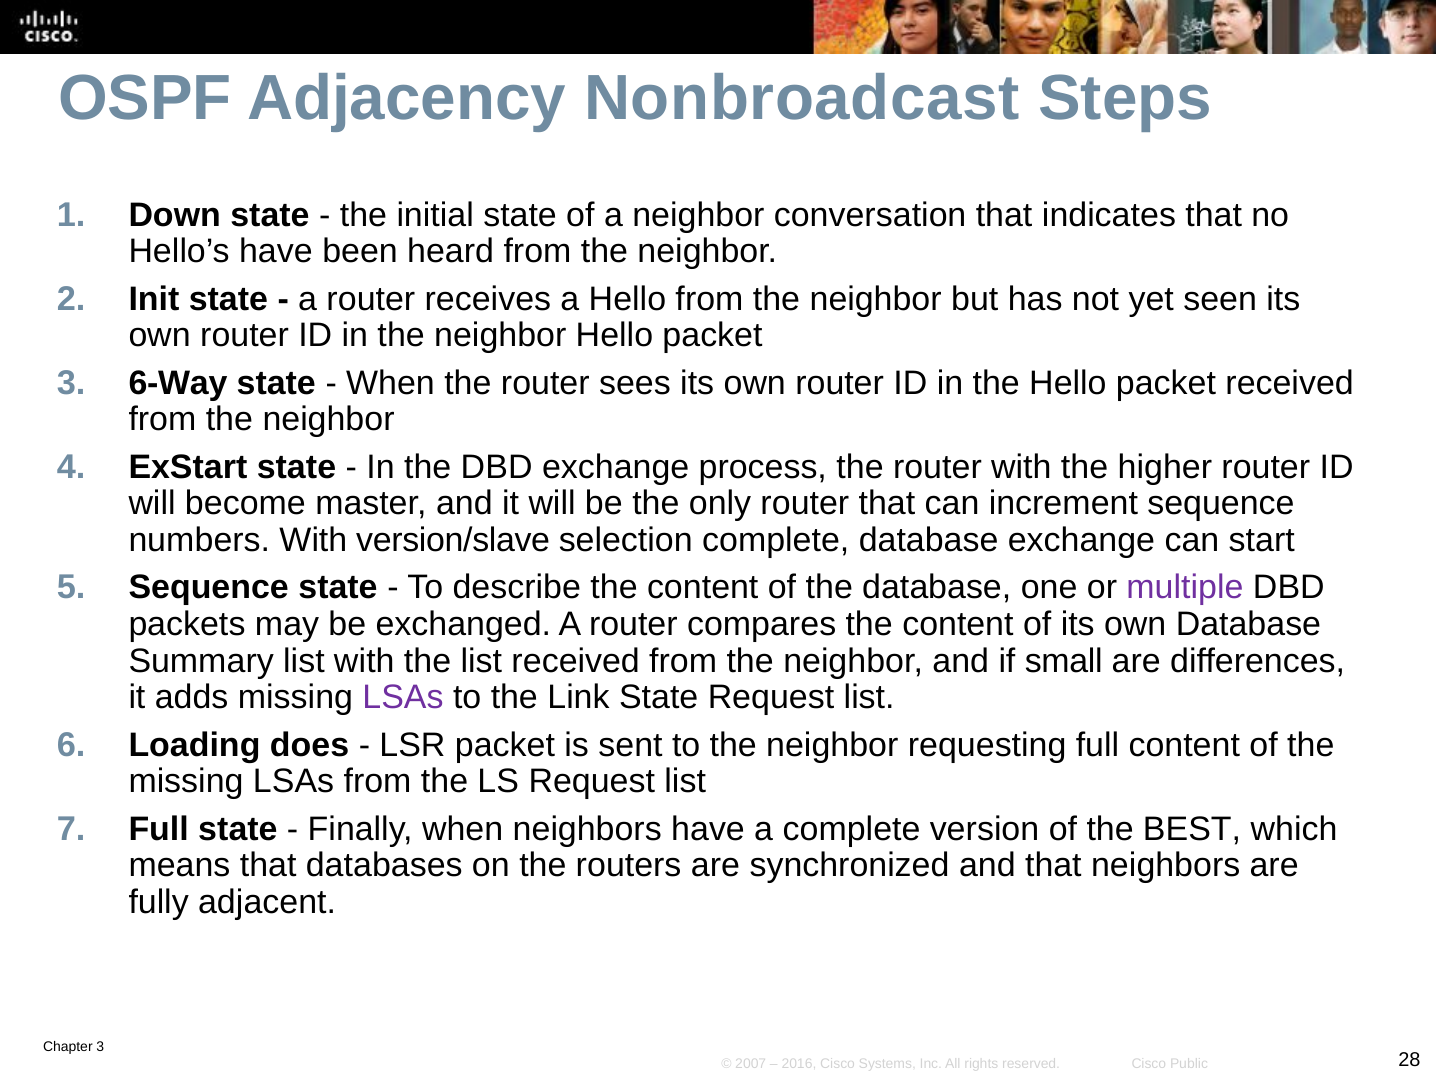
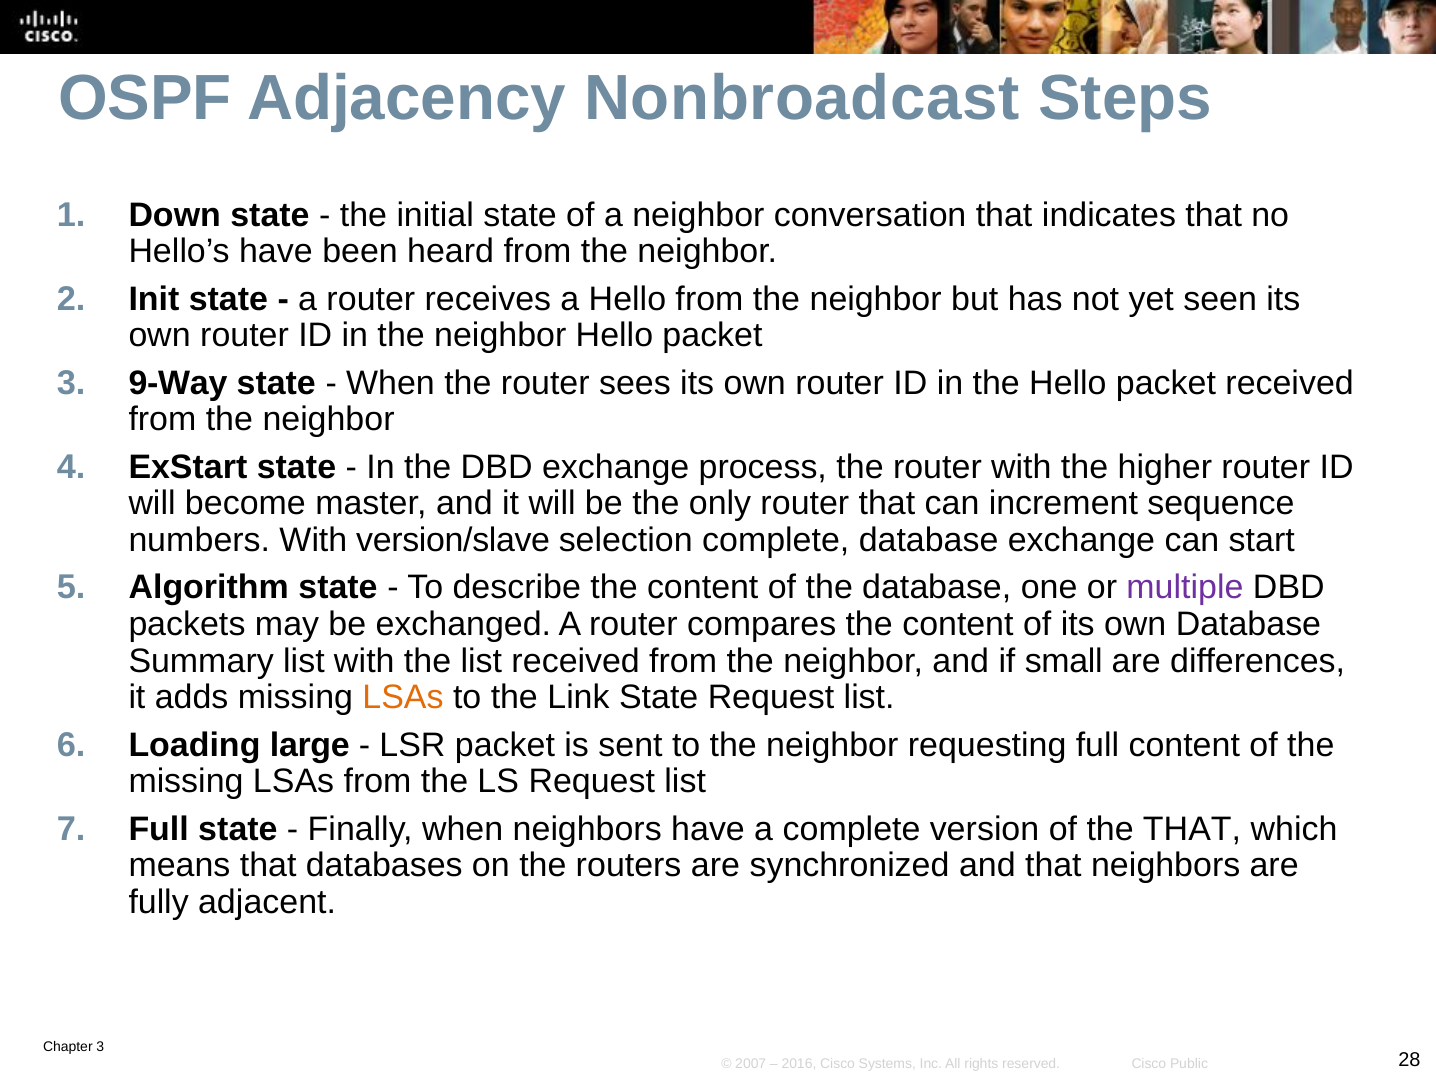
6-Way: 6-Way -> 9-Way
Sequence at (209, 588): Sequence -> Algorithm
LSAs at (403, 698) colour: purple -> orange
does: does -> large
the BEST: BEST -> THAT
